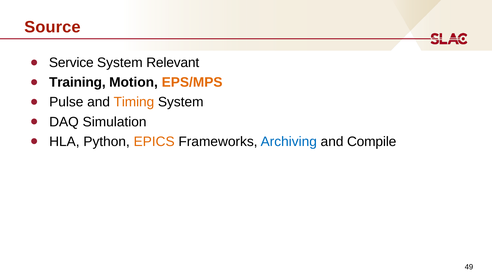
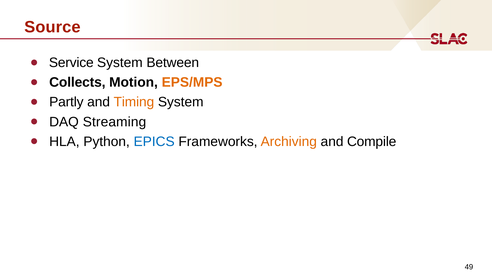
Relevant: Relevant -> Between
Training: Training -> Collects
Pulse: Pulse -> Partly
Simulation: Simulation -> Streaming
EPICS colour: orange -> blue
Archiving colour: blue -> orange
